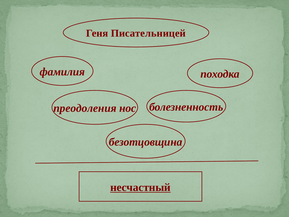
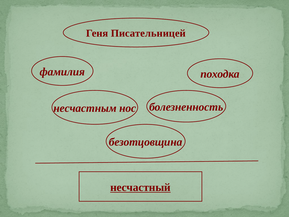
преодоления: преодоления -> несчастным
